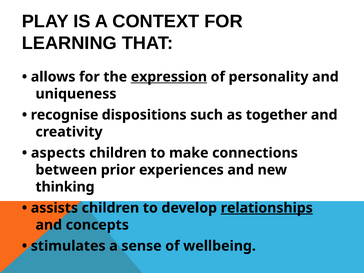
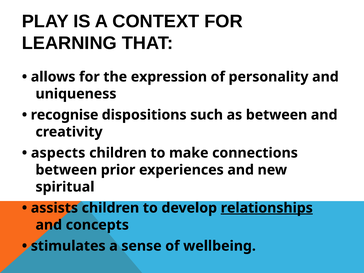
expression underline: present -> none
as together: together -> between
thinking: thinking -> spiritual
